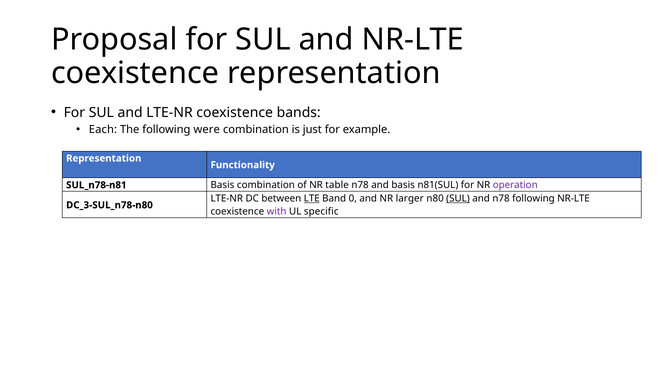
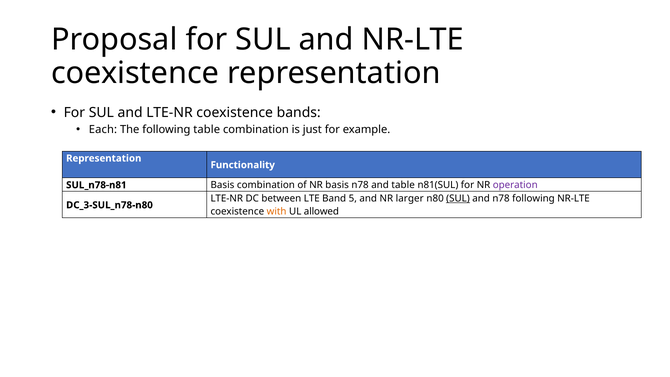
following were: were -> table
NR table: table -> basis
and basis: basis -> table
LTE underline: present -> none
0: 0 -> 5
with colour: purple -> orange
specific: specific -> allowed
